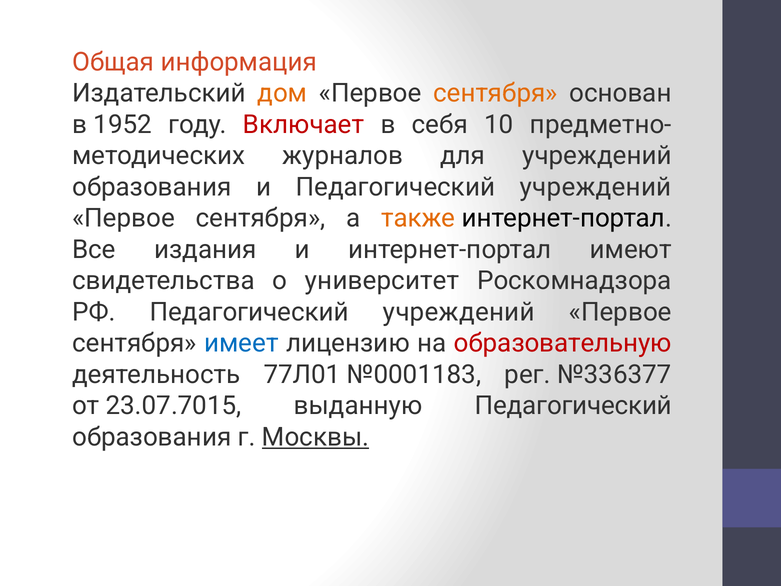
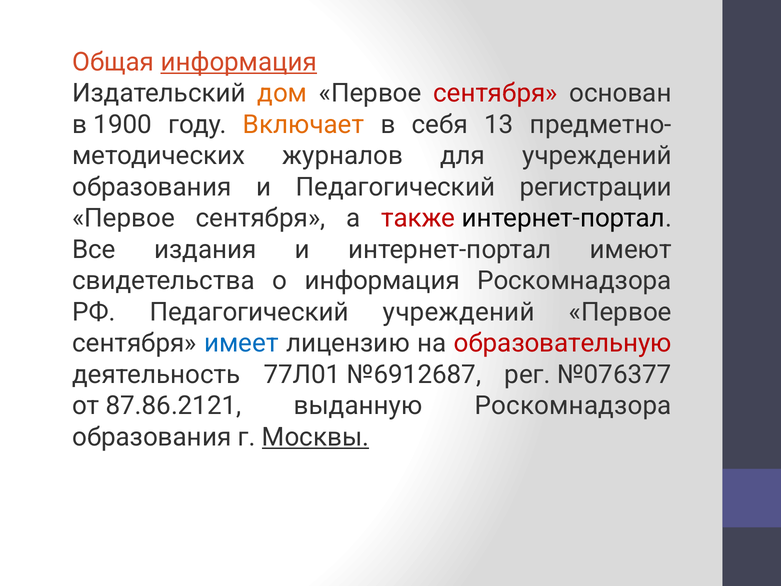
информация at (239, 62) underline: none -> present
сентября at (495, 93) colour: orange -> red
1952: 1952 -> 1900
Включает colour: red -> orange
10: 10 -> 13
и Педагогический учреждений: учреждений -> регистрации
также colour: orange -> red
о университет: университет -> информация
№0001183: №0001183 -> №6912687
№336377: №336377 -> №076377
23.07.7015: 23.07.7015 -> 87.86.2121
выданную Педагогический: Педагогический -> Роскомнадзора
